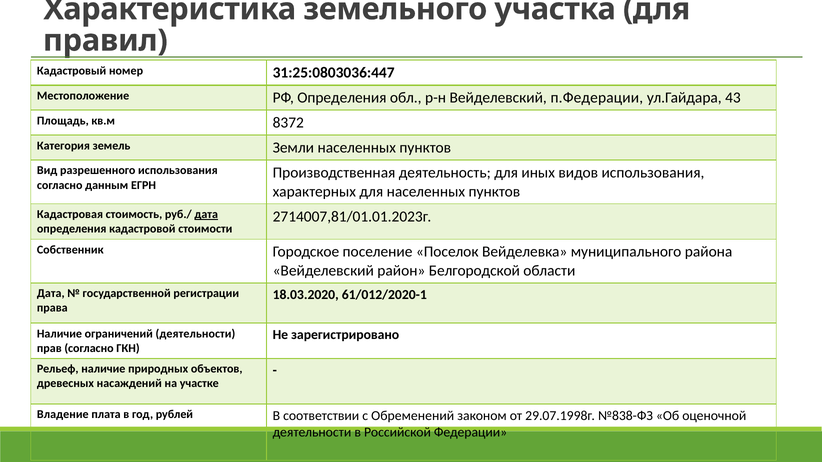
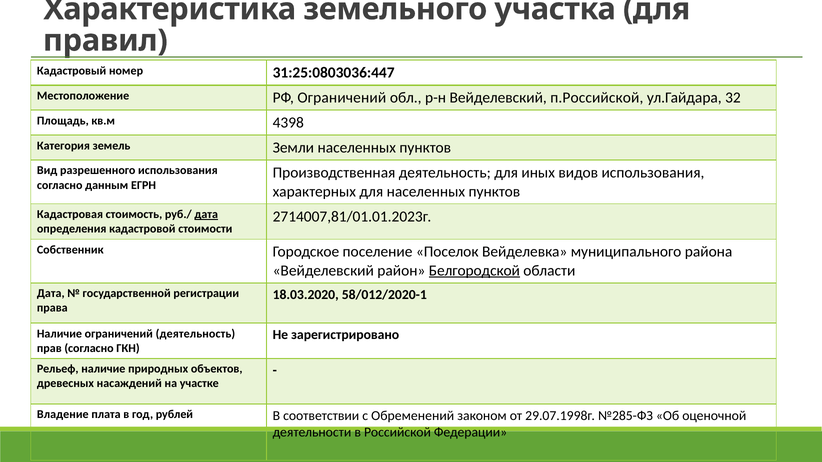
РФ Определения: Определения -> Ограничений
п.Федерации: п.Федерации -> п.Российской
43: 43 -> 32
8372: 8372 -> 4398
Белгородской underline: none -> present
61/012/2020-1: 61/012/2020-1 -> 58/012/2020-1
ограничений деятельности: деятельности -> деятельность
№838-ФЗ: №838-ФЗ -> №285-ФЗ
